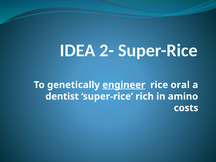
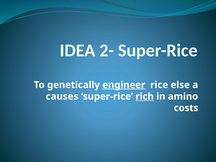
oral: oral -> else
dentist: dentist -> causes
rich underline: none -> present
